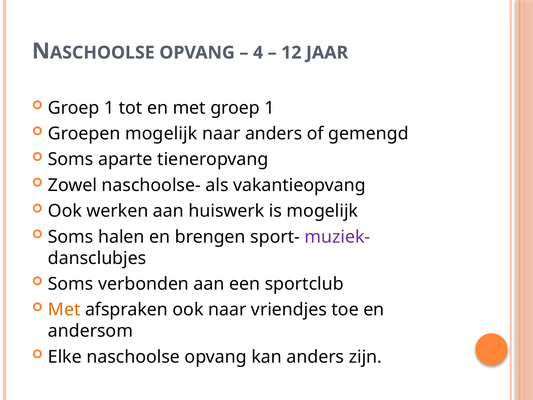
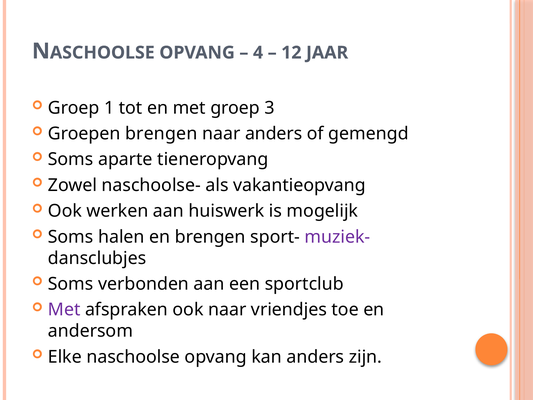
met groep 1: 1 -> 3
Groepen mogelijk: mogelijk -> brengen
Met at (64, 310) colour: orange -> purple
